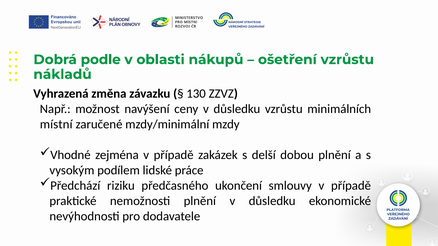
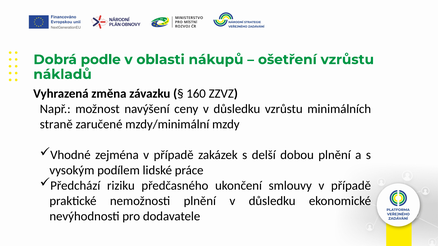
130: 130 -> 160
místní: místní -> straně
